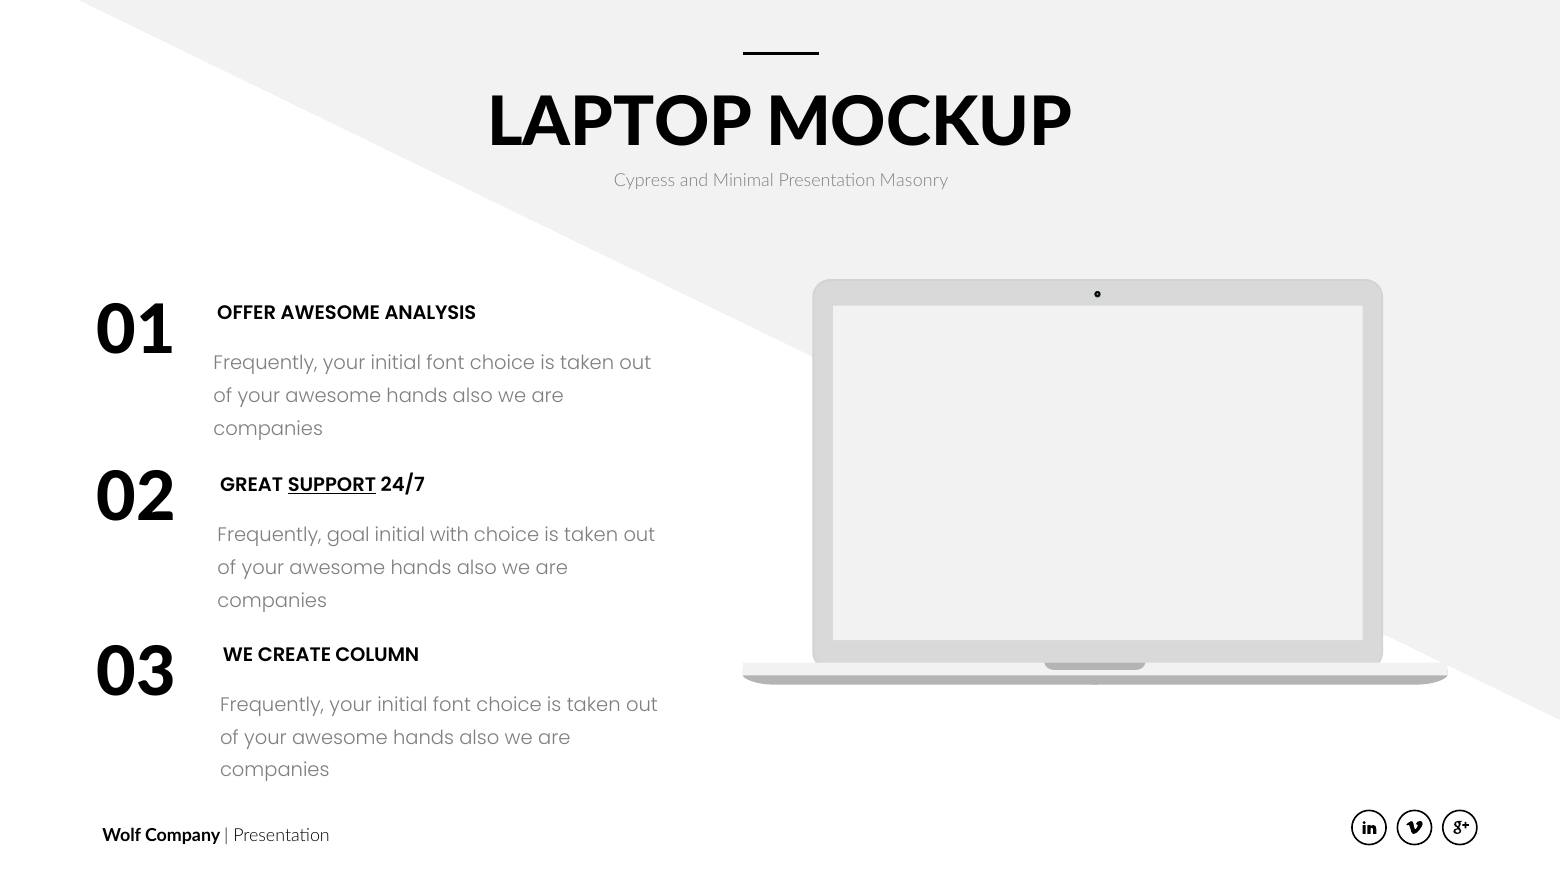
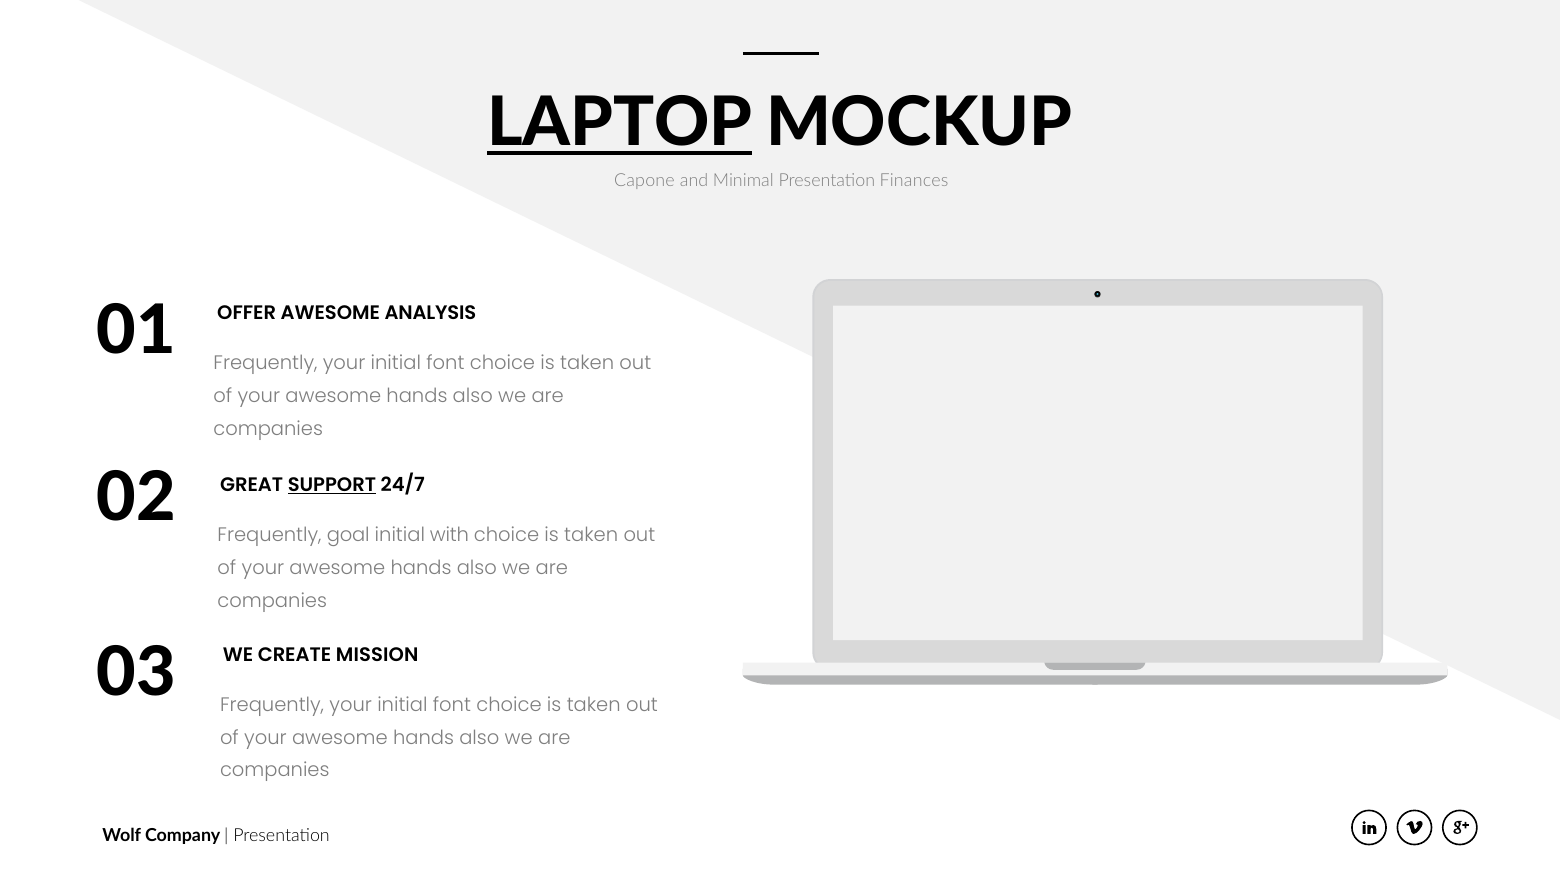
LAPTOP underline: none -> present
Cypress: Cypress -> Capone
Masonry: Masonry -> Finances
COLUMN: COLUMN -> MISSION
